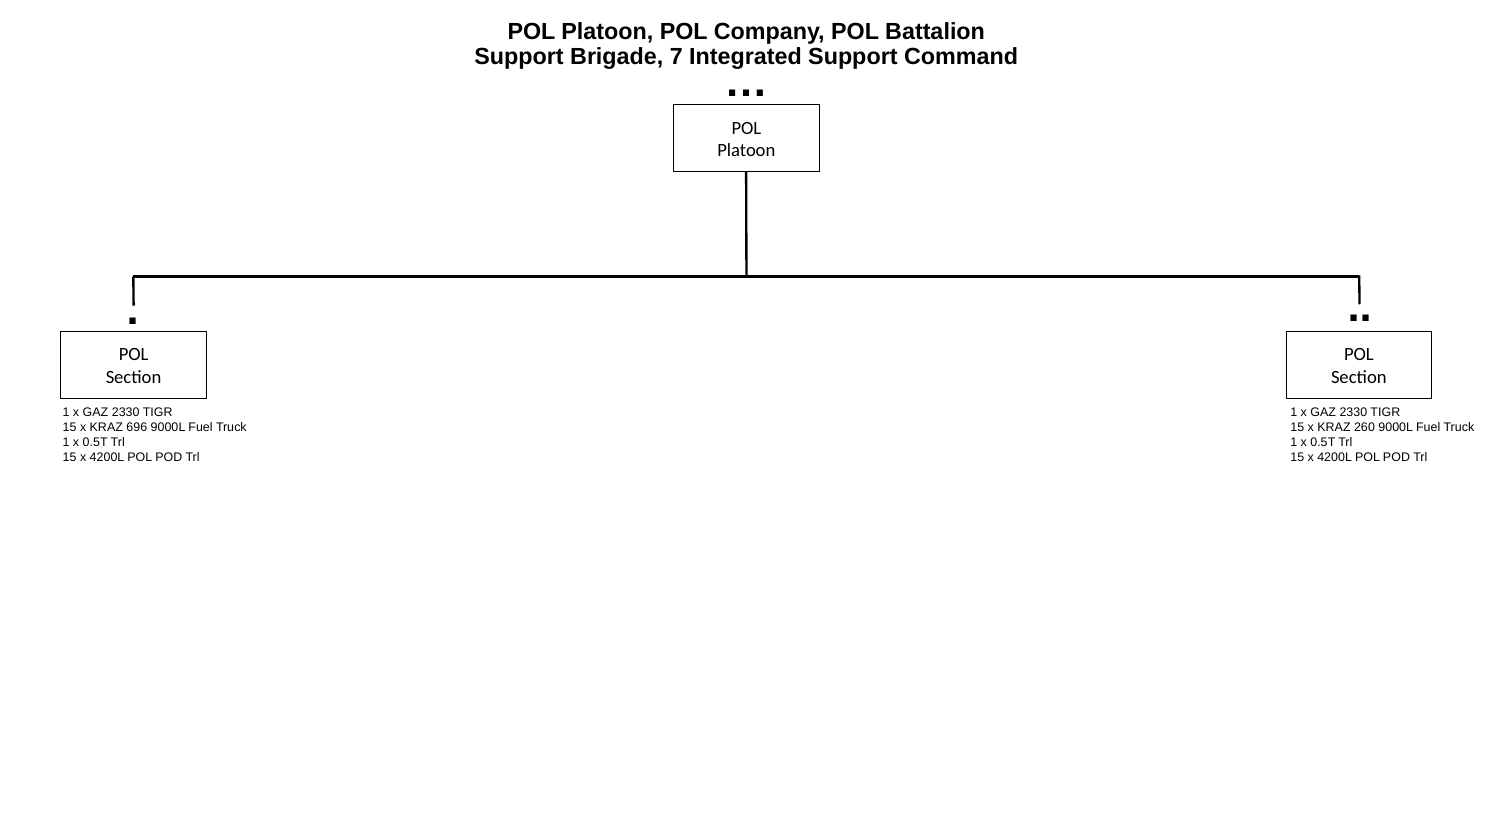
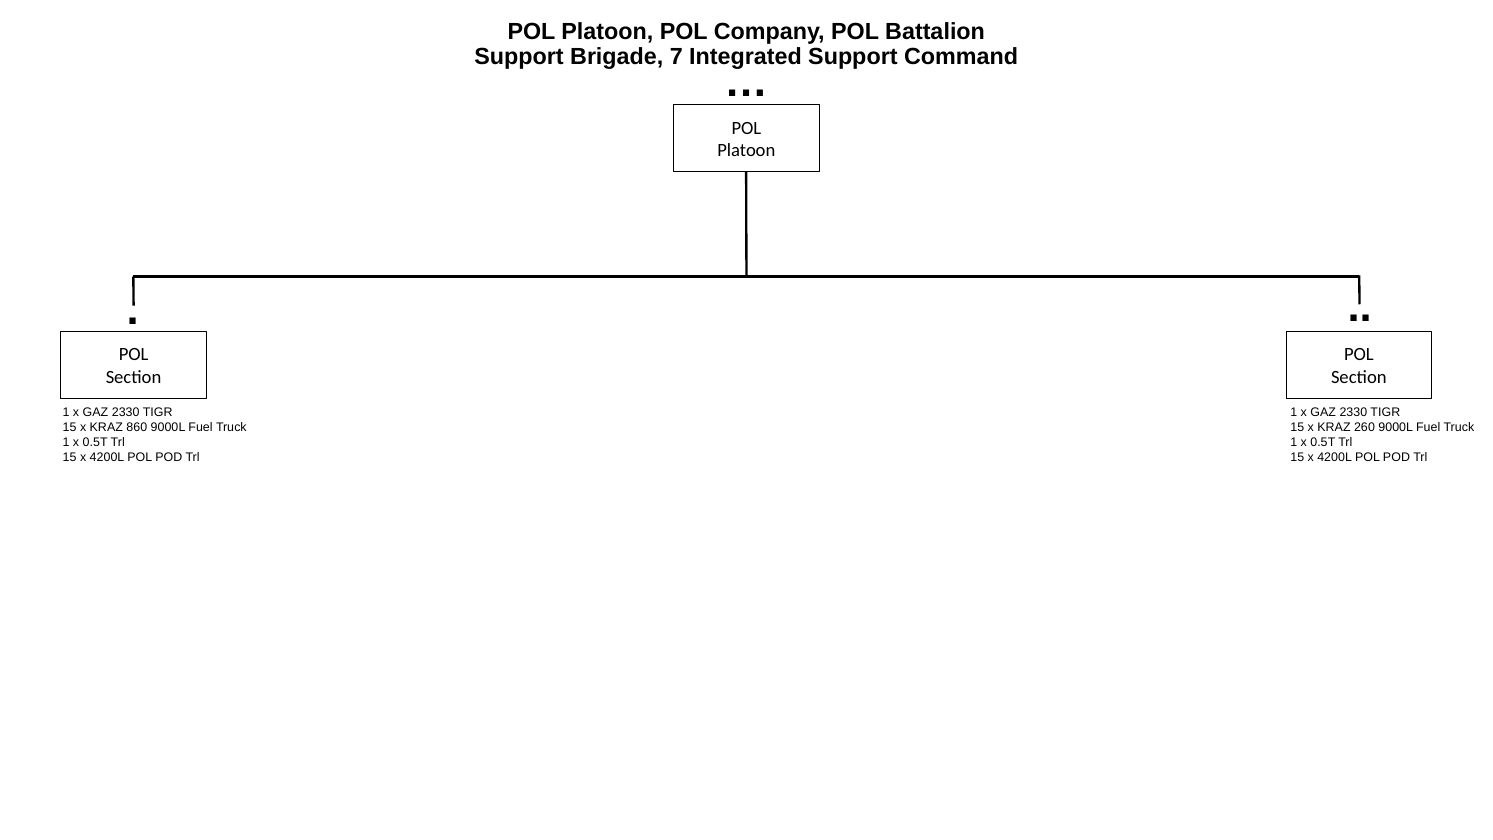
696: 696 -> 860
